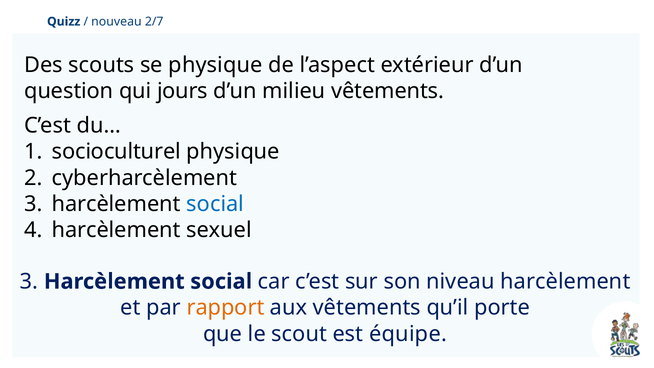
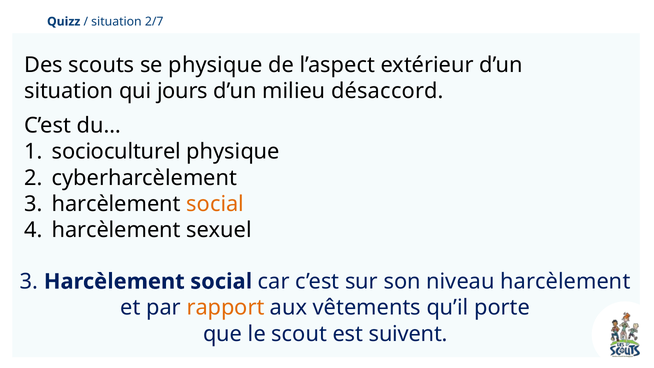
nouveau at (116, 22): nouveau -> situation
question at (69, 91): question -> situation
milieu vêtements: vêtements -> désaccord
social at (215, 204) colour: blue -> orange
équipe: équipe -> suivent
